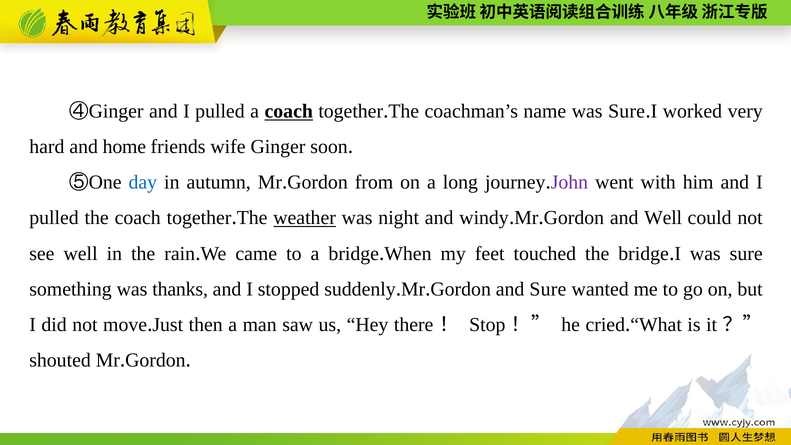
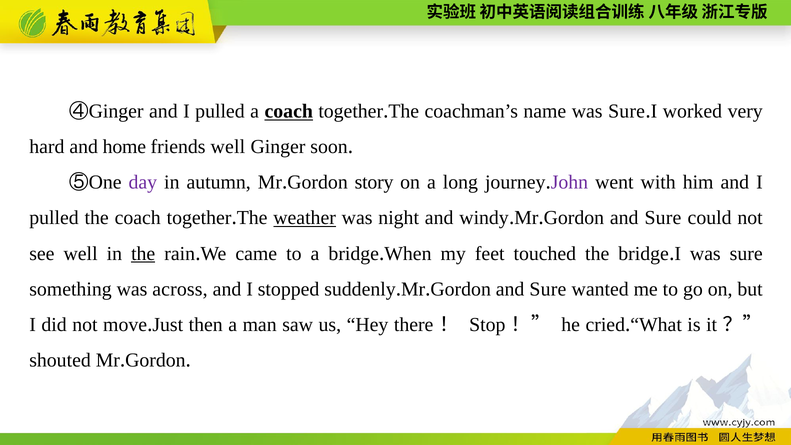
friends wife: wife -> well
day colour: blue -> purple
from: from -> story
Well at (663, 218): Well -> Sure
the at (143, 253) underline: none -> present
thanks: thanks -> across
